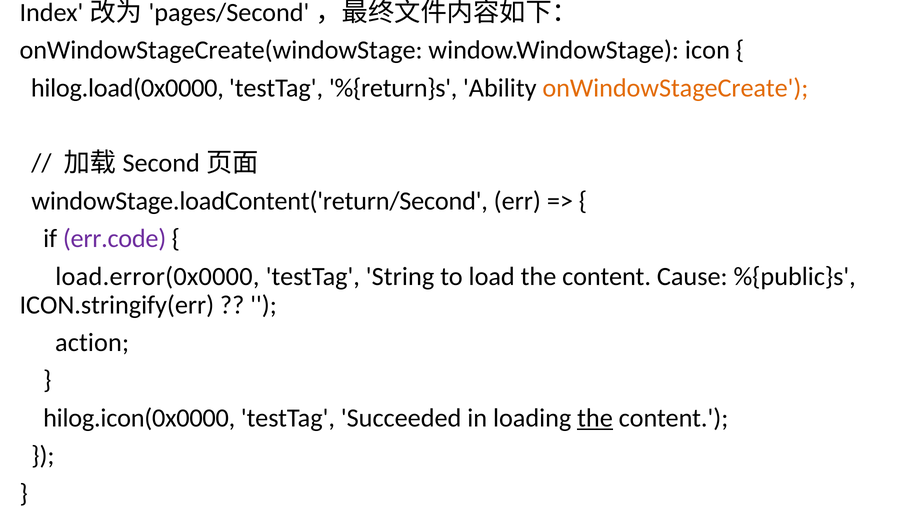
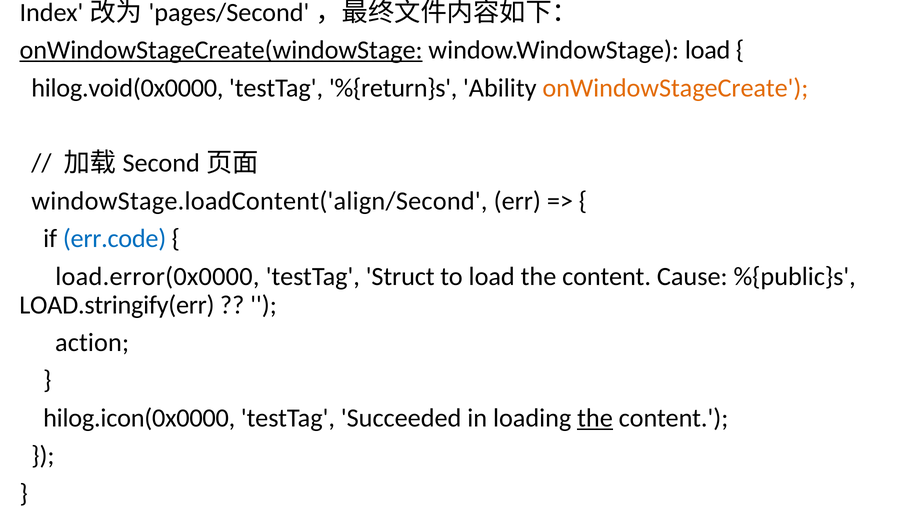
onWindowStageCreate(windowStage underline: none -> present
window.WindowStage icon: icon -> load
hilog.load(0x0000: hilog.load(0x0000 -> hilog.void(0x0000
windowStage.loadContent('return/Second: windowStage.loadContent('return/Second -> windowStage.loadContent('align/Second
err.code colour: purple -> blue
String: String -> Struct
ICON.stringify(err: ICON.stringify(err -> LOAD.stringify(err
